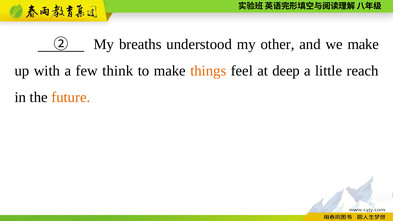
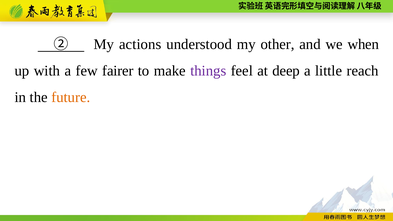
breaths: breaths -> actions
we make: make -> when
think: think -> fairer
things colour: orange -> purple
